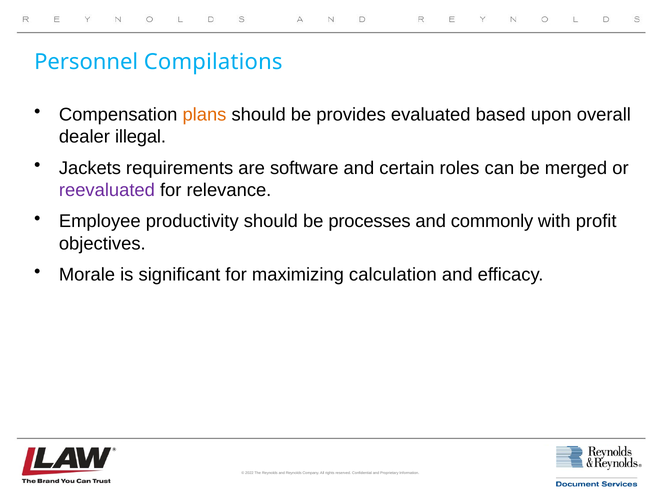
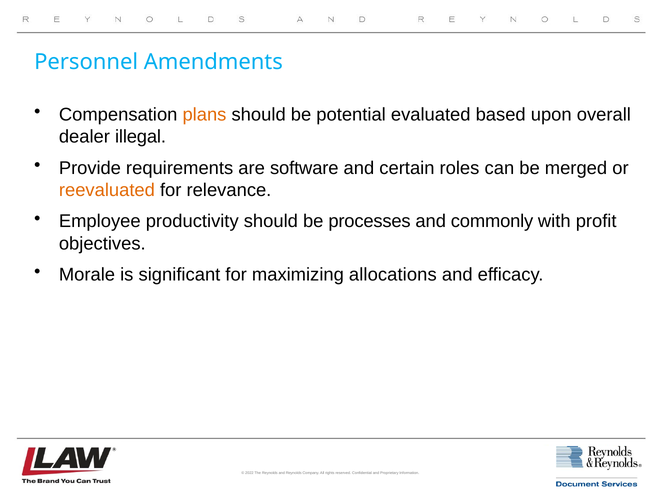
Compilations: Compilations -> Amendments
provides: provides -> potential
Jackets: Jackets -> Provide
reevaluated colour: purple -> orange
calculation: calculation -> allocations
